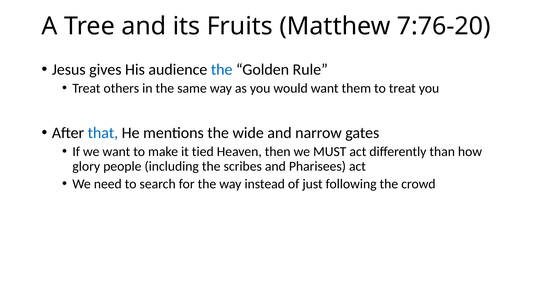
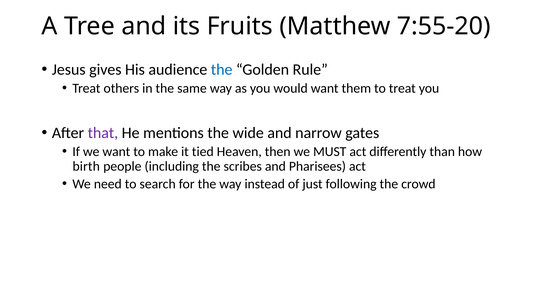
7:76-20: 7:76-20 -> 7:55-20
that colour: blue -> purple
glory: glory -> birth
